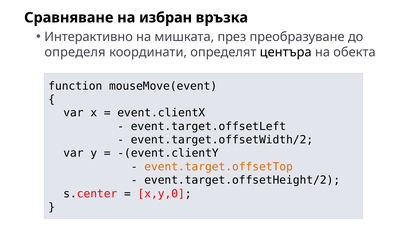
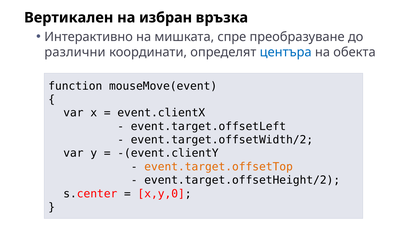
Сравняване: Сравняване -> Вертикален
през: през -> спре
определя: определя -> различни
центъра colour: black -> blue
